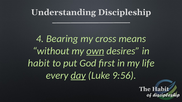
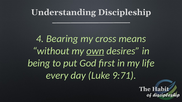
habit: habit -> being
day underline: present -> none
9:56: 9:56 -> 9:71
